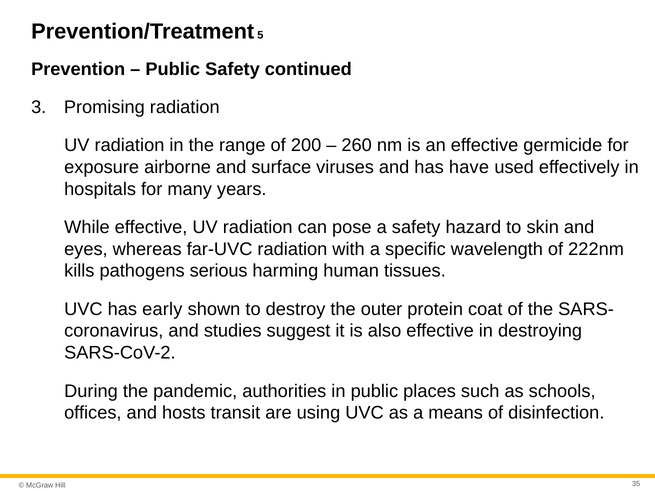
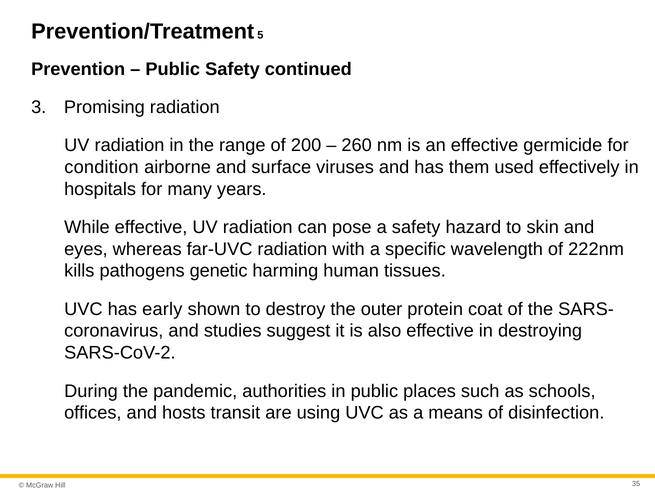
exposure: exposure -> condition
have: have -> them
serious: serious -> genetic
